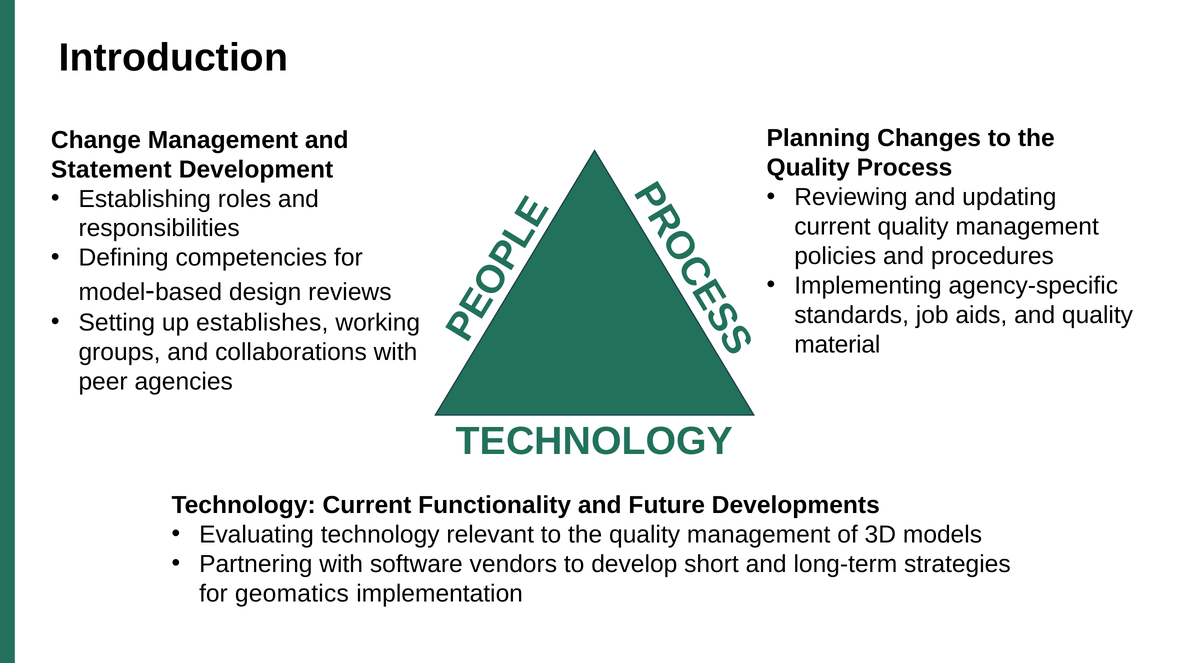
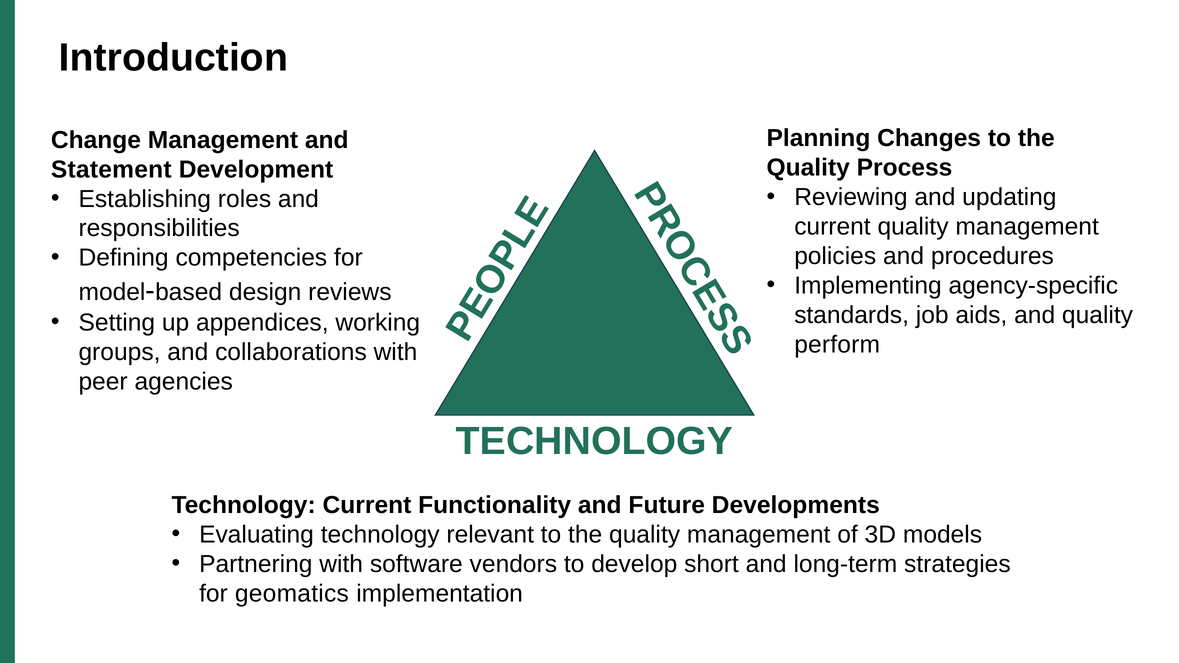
establishes: establishes -> appendices
material: material -> perform
